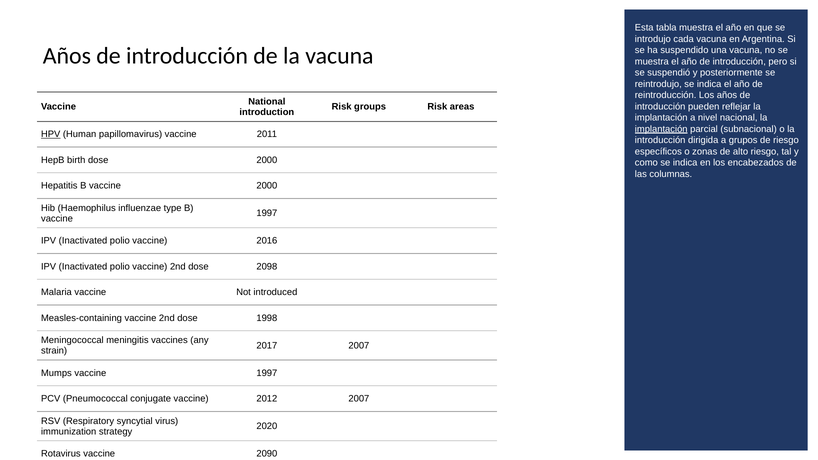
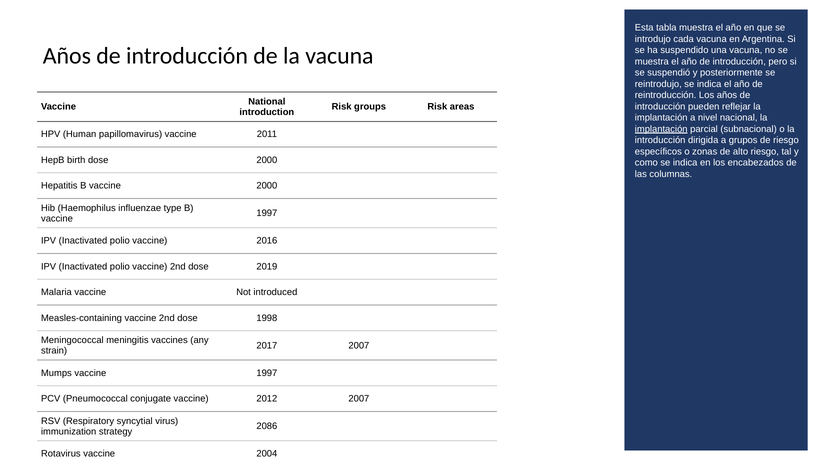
HPV underline: present -> none
2098: 2098 -> 2019
2020: 2020 -> 2086
2090: 2090 -> 2004
